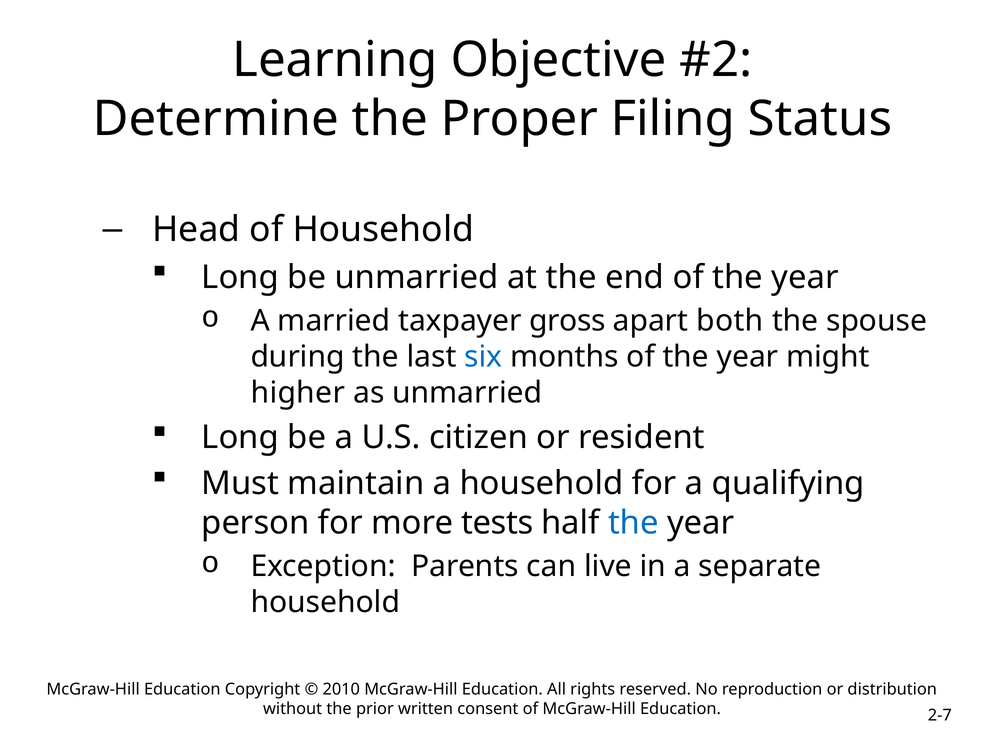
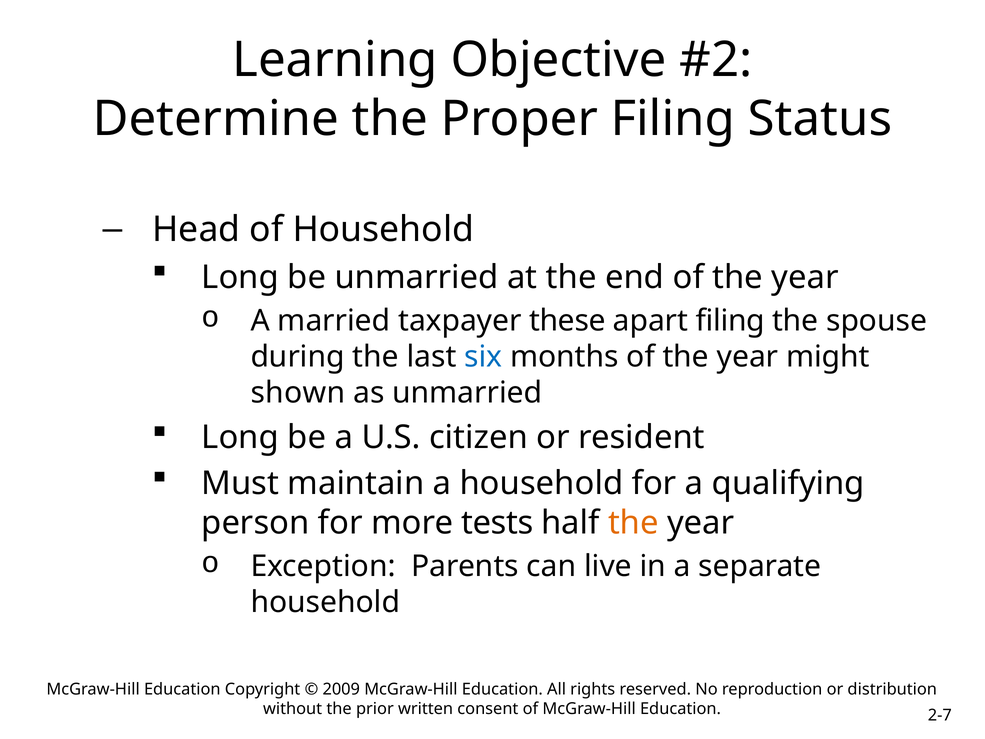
gross: gross -> these
apart both: both -> filing
higher: higher -> shown
the at (633, 523) colour: blue -> orange
2010: 2010 -> 2009
